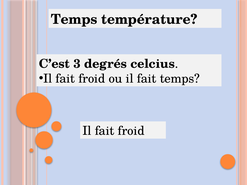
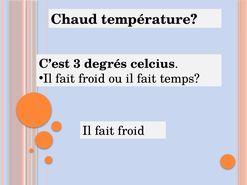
Temps at (74, 19): Temps -> Chaud
